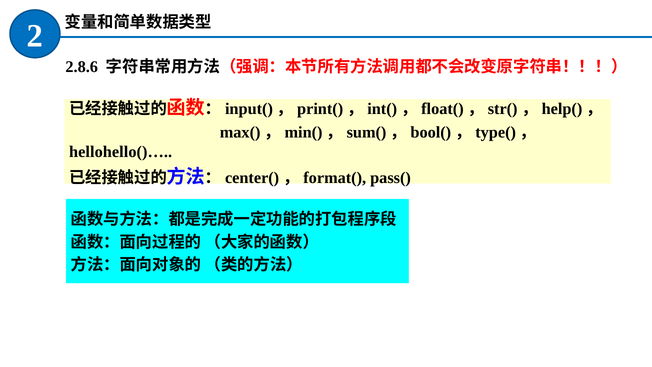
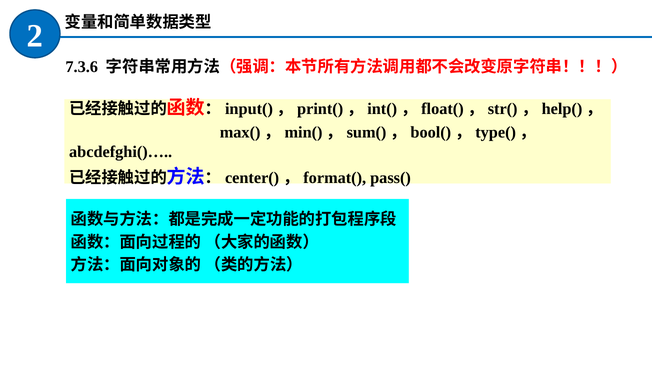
2.8.6: 2.8.6 -> 7.3.6
hellohello()…: hellohello()… -> abcdefghi()…
